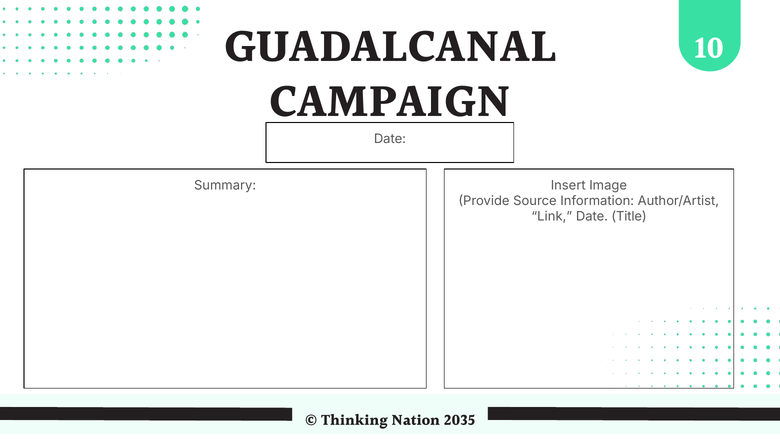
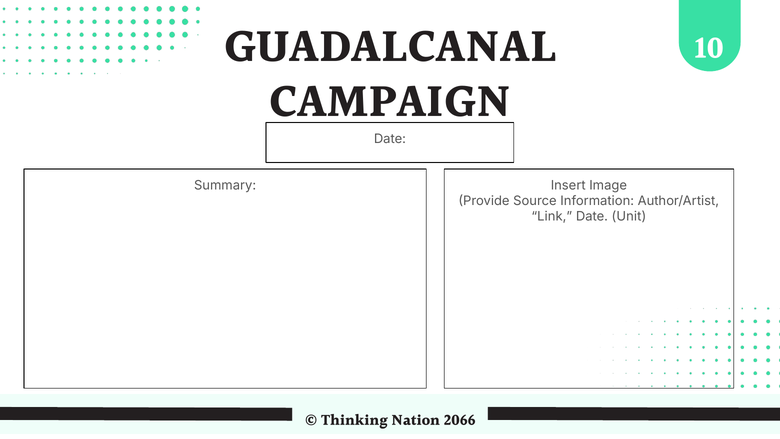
Title: Title -> Unit
2035: 2035 -> 2066
